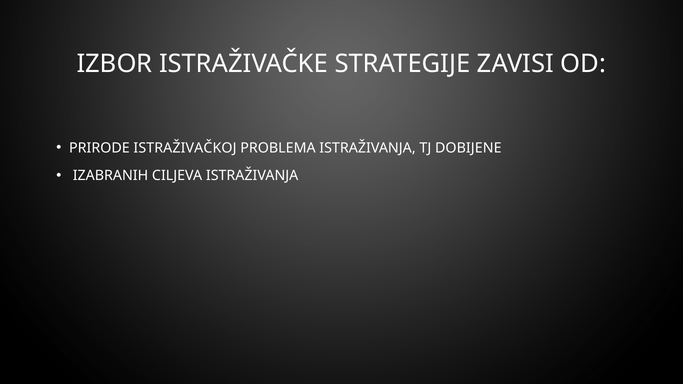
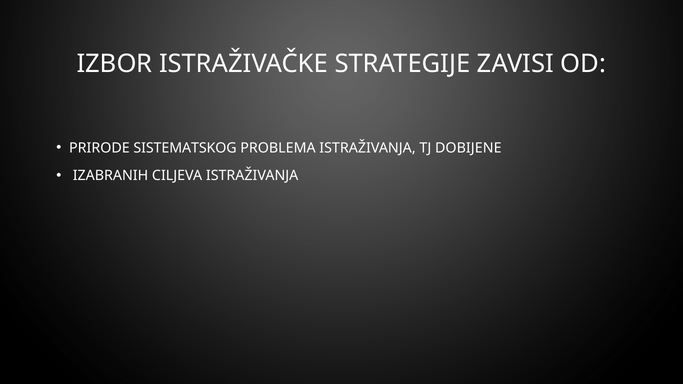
ISTRAŽIVAČKOJ: ISTRAŽIVAČKOJ -> SISTEMATSKOG
